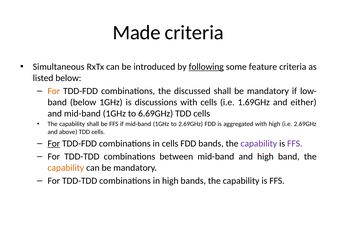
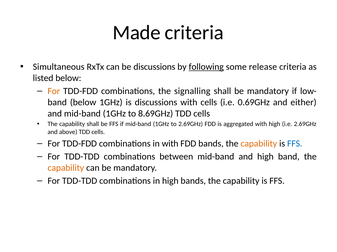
be introduced: introduced -> discussions
feature: feature -> release
discussed: discussed -> signalling
1.69GHz: 1.69GHz -> 0.69GHz
6.69GHz: 6.69GHz -> 8.69GHz
For at (54, 144) underline: present -> none
in cells: cells -> with
capability at (259, 144) colour: purple -> orange
FFS at (295, 144) colour: purple -> blue
